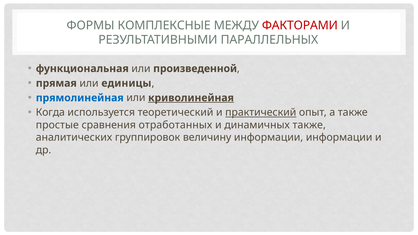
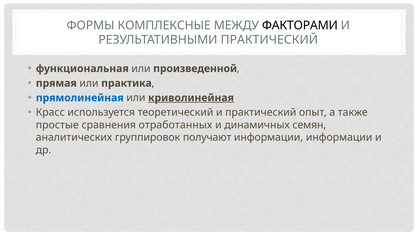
ФАКТОРАМИ colour: red -> black
РЕЗУЛЬТАТИВНЫМИ ПАРАЛЛЕЛЬНЫХ: ПАРАЛЛЕЛЬНЫХ -> ПРАКТИЧЕСКИЙ
единицы: единицы -> практика
Когда: Когда -> Красс
практический at (261, 113) underline: present -> none
динамичных также: также -> семян
величину: величину -> получают
